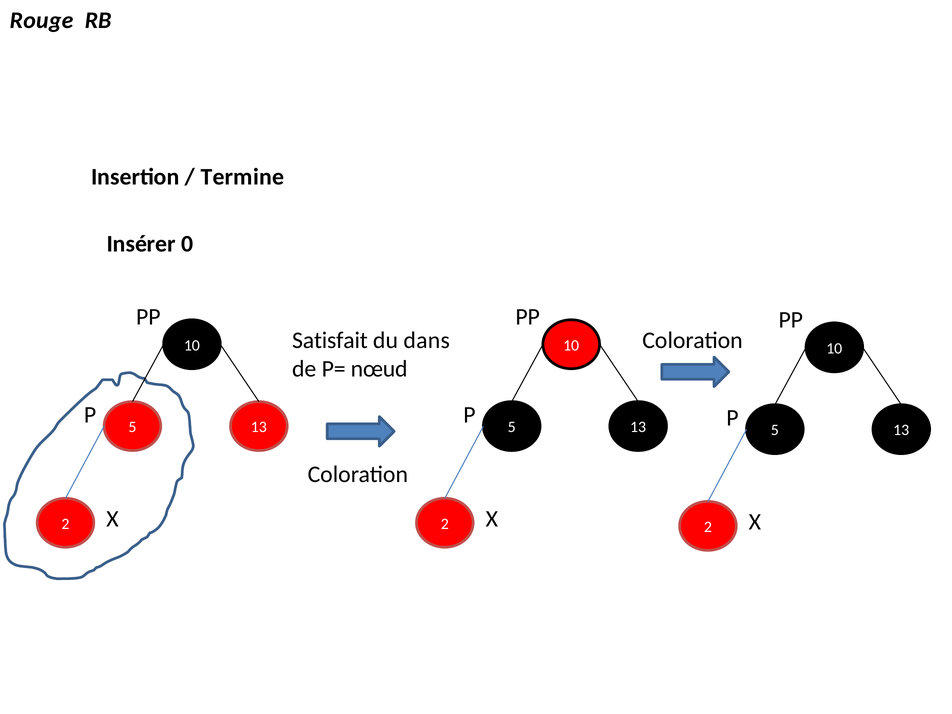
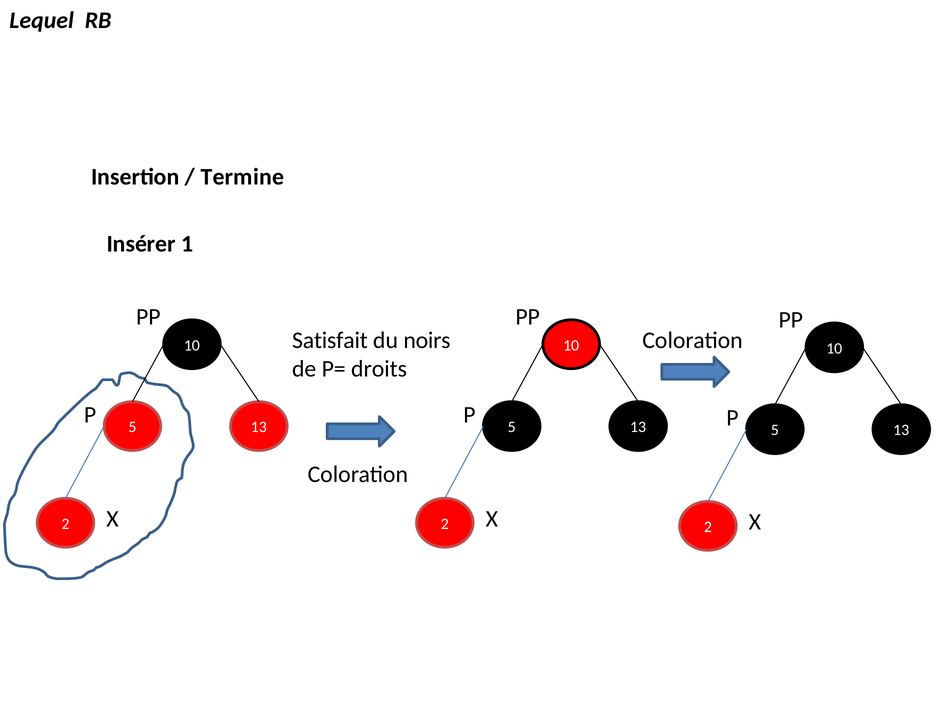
Rouge: Rouge -> Lequel
0: 0 -> 1
dans: dans -> noirs
nœud: nœud -> droits
